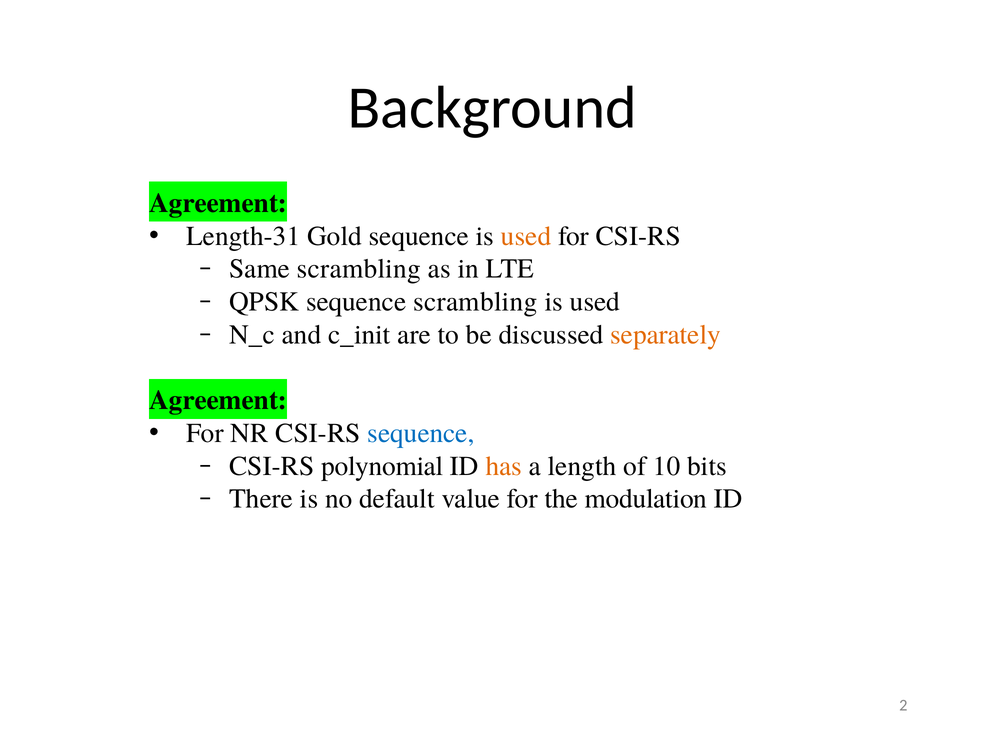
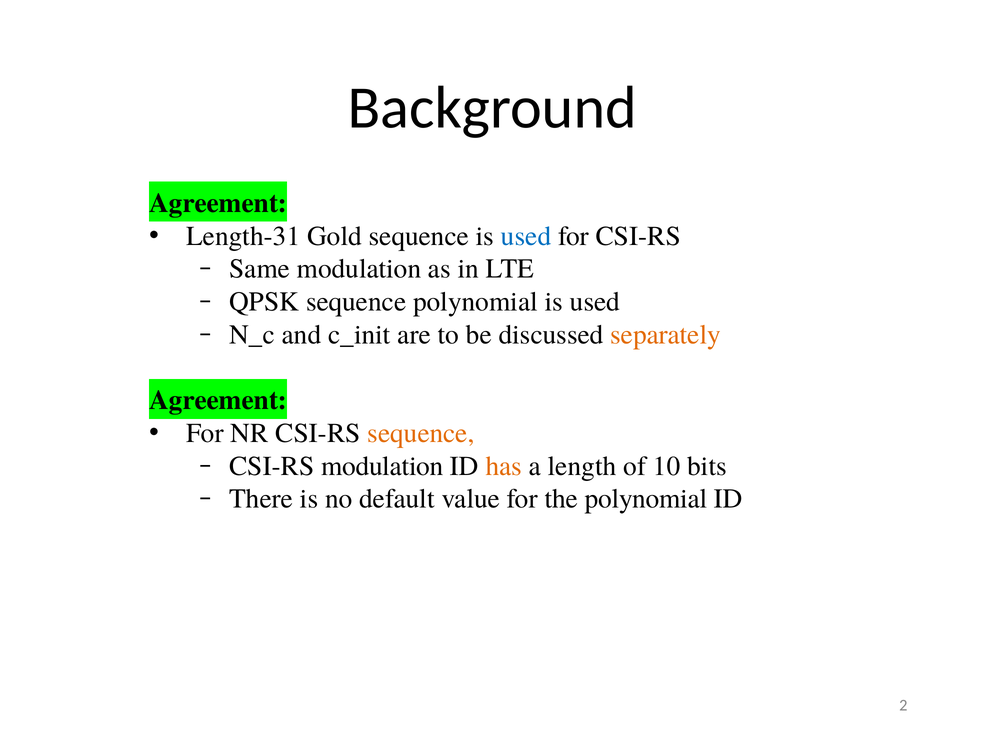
used at (526, 236) colour: orange -> blue
Same scrambling: scrambling -> modulation
sequence scrambling: scrambling -> polynomial
sequence at (421, 433) colour: blue -> orange
CSI-RS polynomial: polynomial -> modulation
the modulation: modulation -> polynomial
